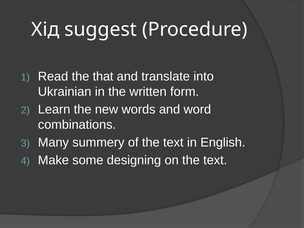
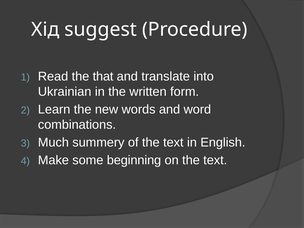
Many: Many -> Much
designing: designing -> beginning
